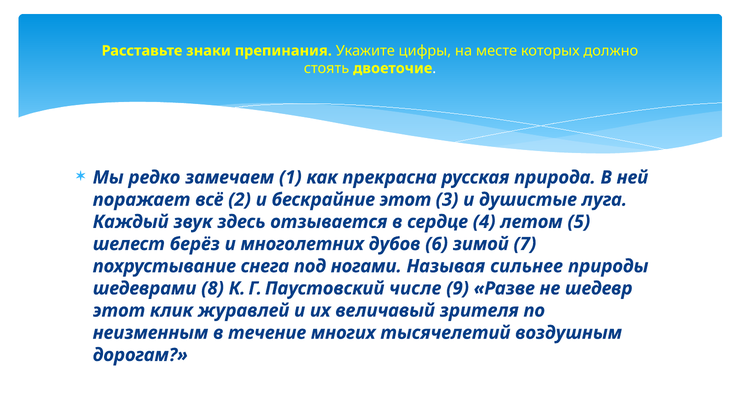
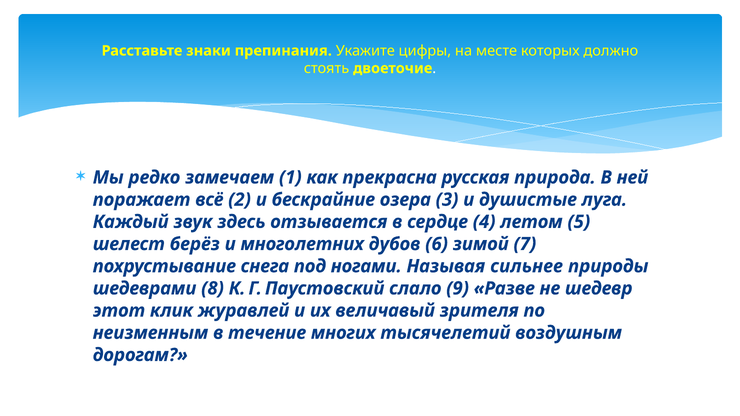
бескрайние этот: этот -> озера
числе: числе -> слало
